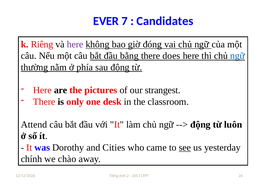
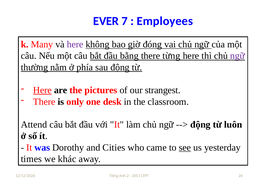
Candidates: Candidates -> Employees
Riêng: Riêng -> Many
does: does -> từng
ngữ at (238, 56) colour: blue -> purple
Here at (42, 90) underline: none -> present
chính: chính -> times
chào: chào -> khác
